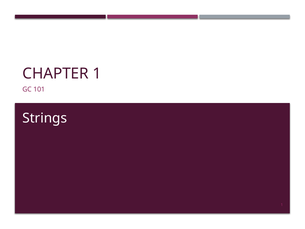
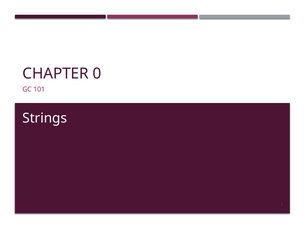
CHAPTER 1: 1 -> 0
